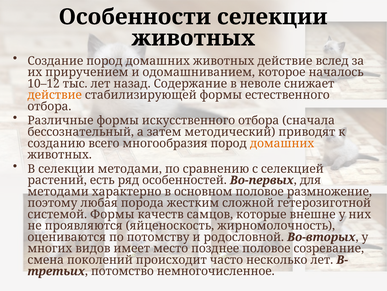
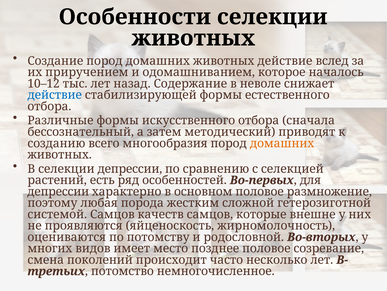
действие at (55, 95) colour: orange -> blue
селекции методами: методами -> депрессии
методами at (58, 191): методами -> депрессии
системой Формы: Формы -> Самцов
